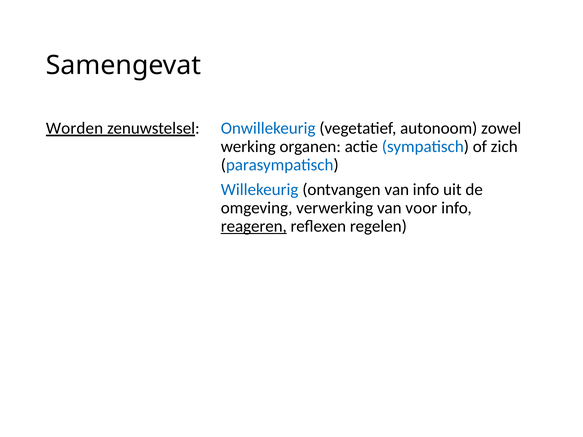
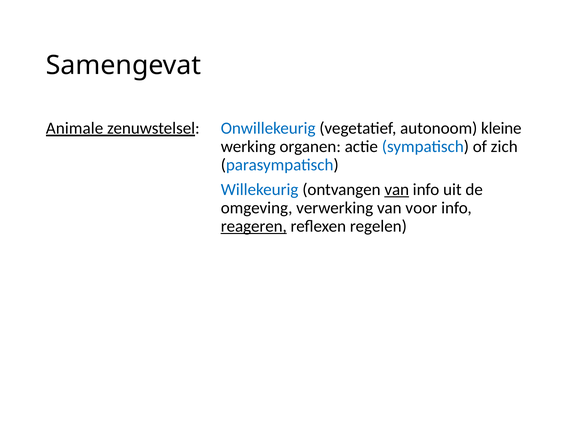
Worden: Worden -> Animale
zowel: zowel -> kleine
van at (397, 190) underline: none -> present
